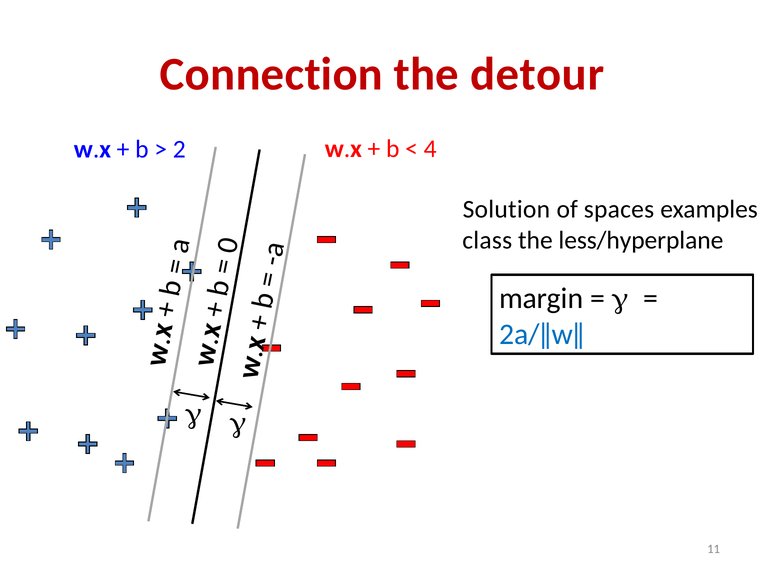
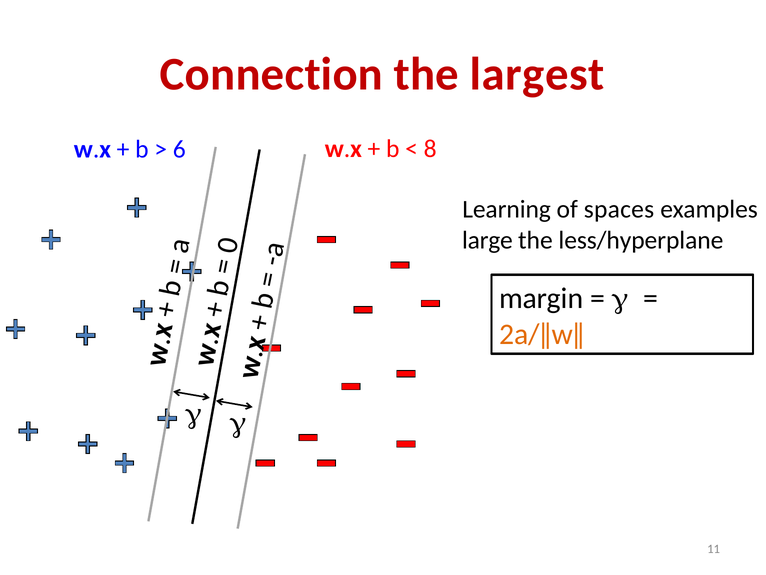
detour: detour -> largest
2: 2 -> 6
4: 4 -> 8
Solution: Solution -> Learning
class: class -> large
2a/ǁwǁ colour: blue -> orange
